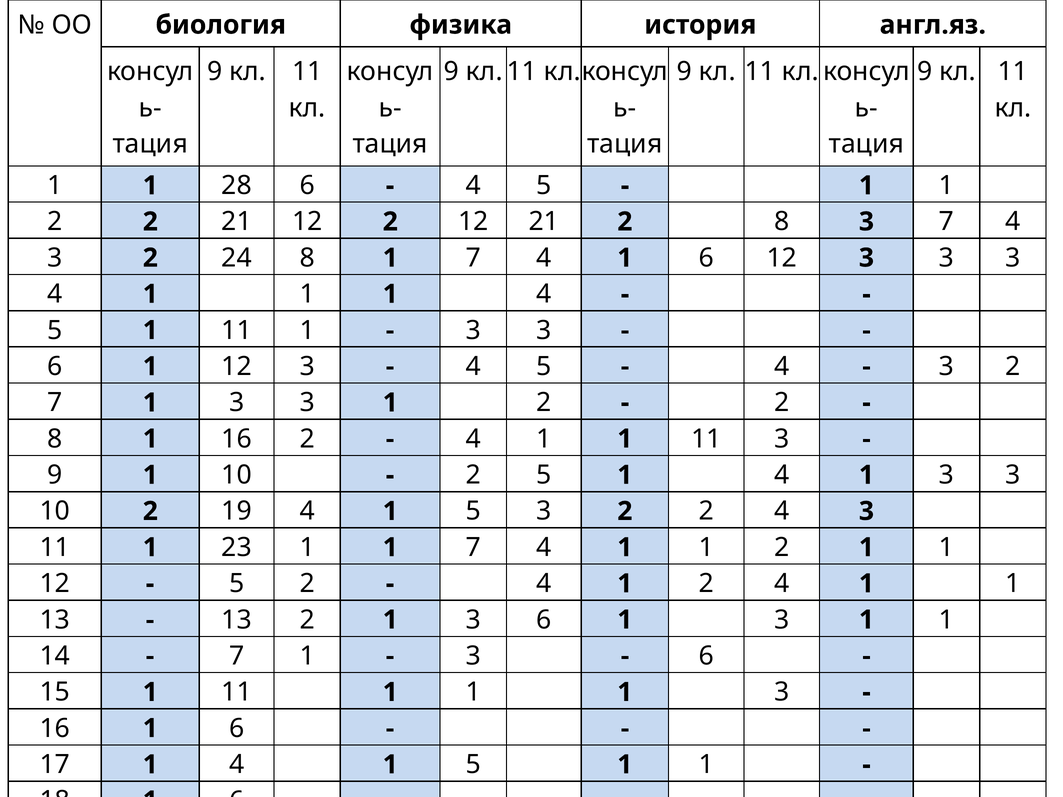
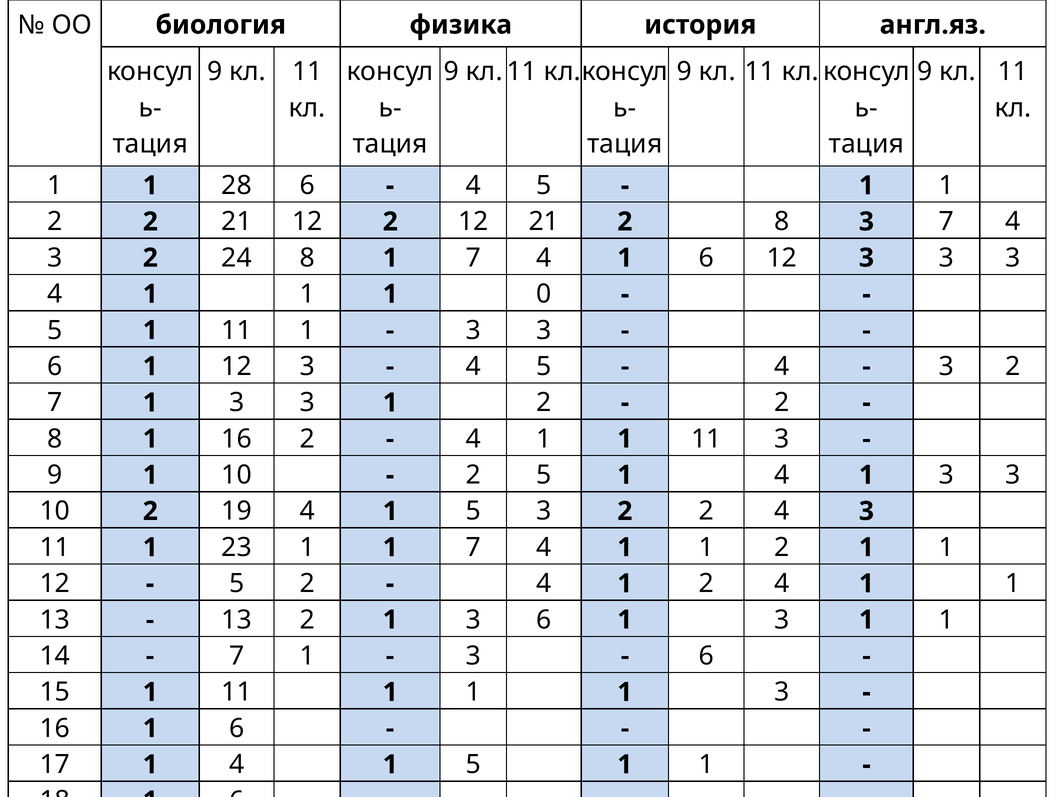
4 at (544, 294): 4 -> 0
